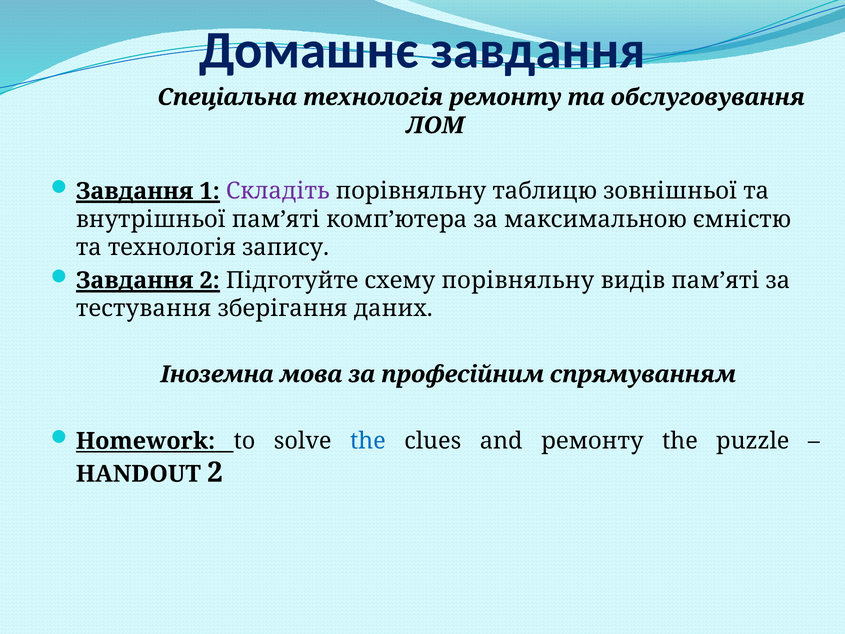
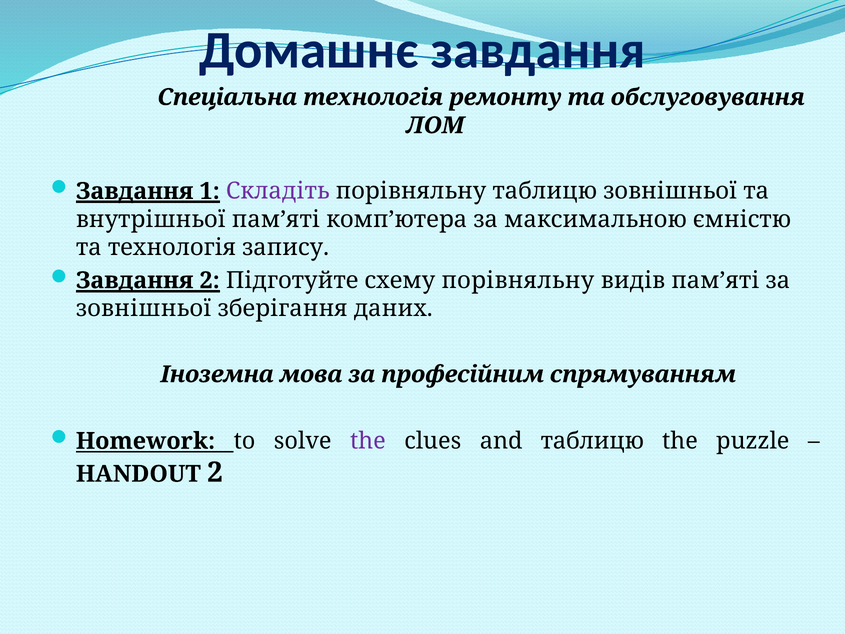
тестування at (144, 309): тестування -> зовнішньої
the at (368, 441) colour: blue -> purple
and ремонту: ремонту -> таблицю
